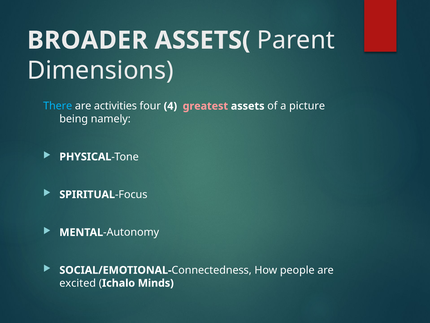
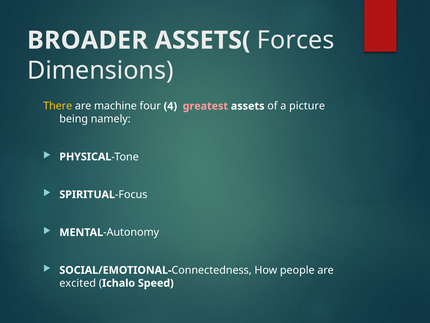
Parent: Parent -> Forces
There colour: light blue -> yellow
activities: activities -> machine
Minds: Minds -> Speed
